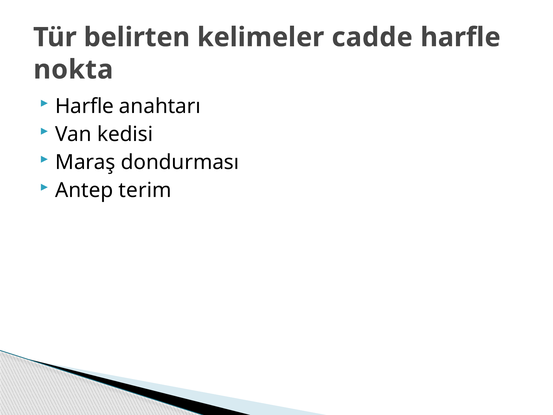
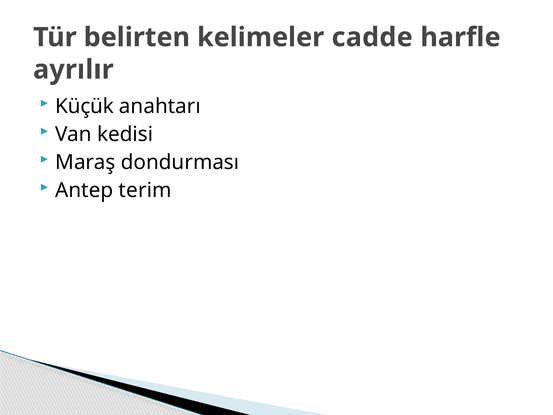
nokta: nokta -> ayrılır
Harfle at (84, 106): Harfle -> Küçük
